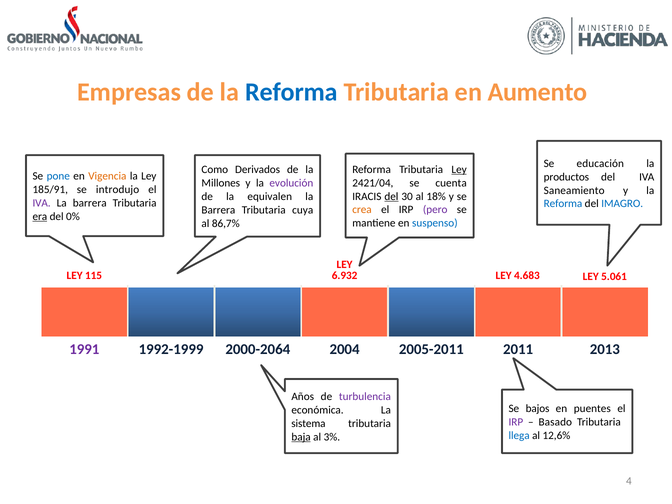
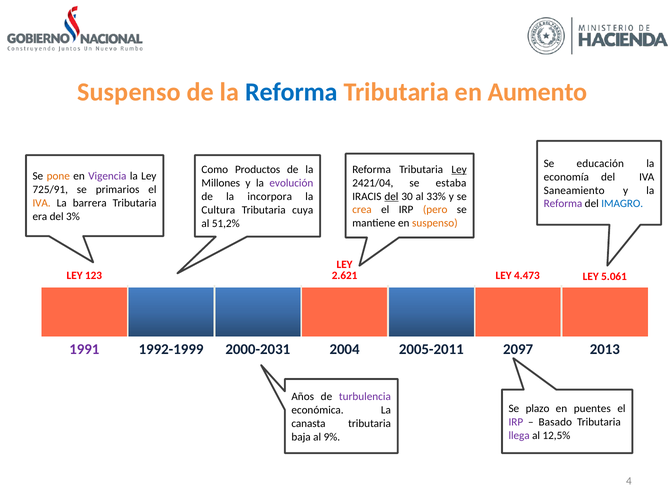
Empresas at (129, 92): Empresas -> Suspenso
Derivados: Derivados -> Productos
pone colour: blue -> orange
Vigencia colour: orange -> purple
productos: productos -> economía
cuenta: cuenta -> estaba
185/91: 185/91 -> 725/91
introdujo: introdujo -> primarios
18%: 18% -> 33%
equivalen: equivalen -> incorpora
IVA at (42, 203) colour: purple -> orange
Reforma at (563, 204) colour: blue -> purple
pero colour: purple -> orange
Barrera at (218, 210): Barrera -> Cultura
era underline: present -> none
0%: 0% -> 3%
suspenso at (435, 223) colour: blue -> orange
86,7%: 86,7% -> 51,2%
115: 115 -> 123
6.932: 6.932 -> 2.621
4.683: 4.683 -> 4.473
2000-2064: 2000-2064 -> 2000-2031
2011: 2011 -> 2097
bajos: bajos -> plazo
sistema: sistema -> canasta
llega colour: blue -> purple
12,6%: 12,6% -> 12,5%
baja underline: present -> none
3%: 3% -> 9%
